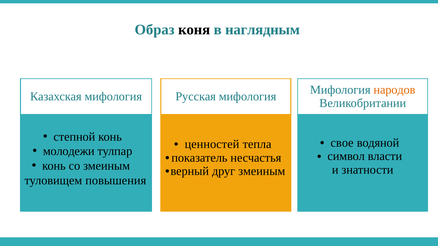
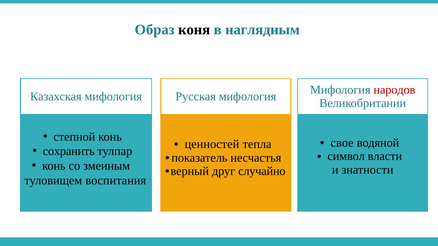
народов colour: orange -> red
молодежи: молодежи -> сохранить
друг змеиным: змеиным -> случайно
повышения: повышения -> воспитания
